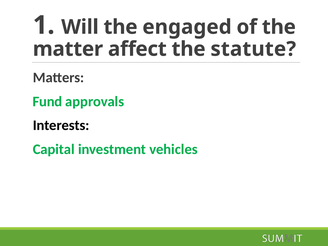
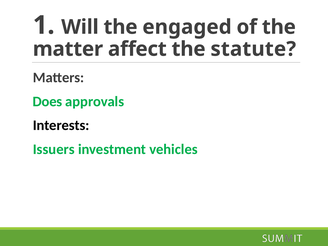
Fund: Fund -> Does
Capital: Capital -> Issuers
